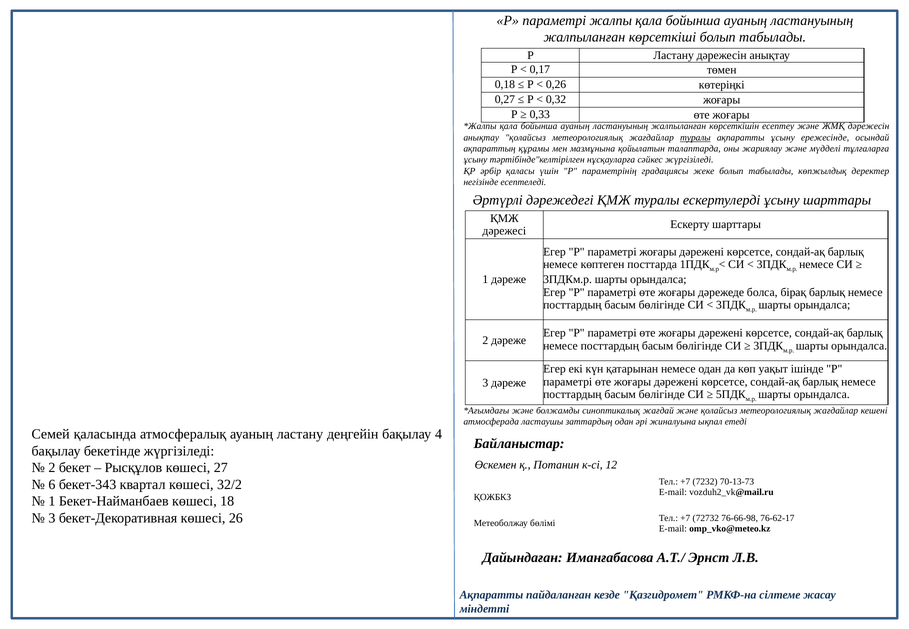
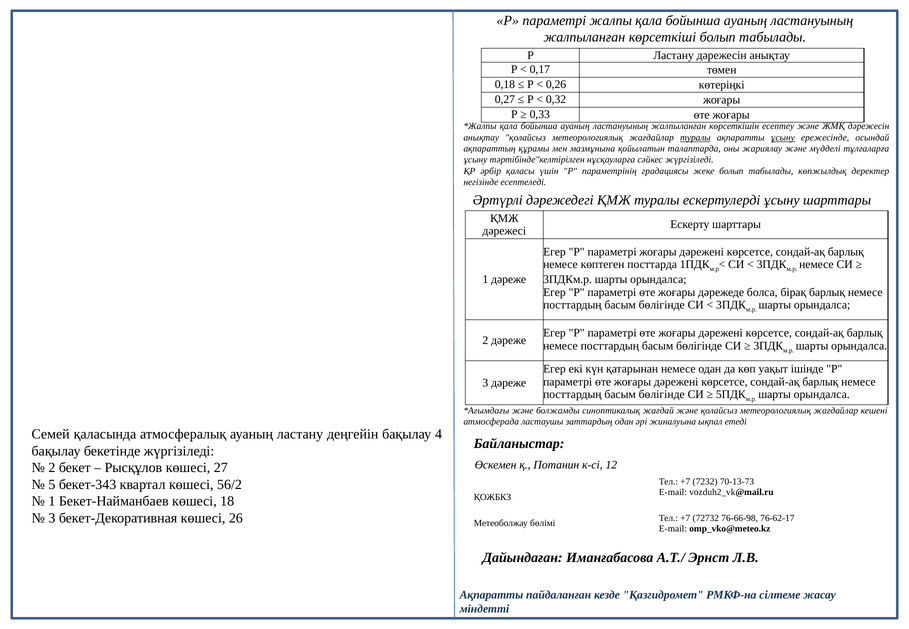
ұсыну at (783, 138) underline: none -> present
6: 6 -> 5
32/2: 32/2 -> 56/2
